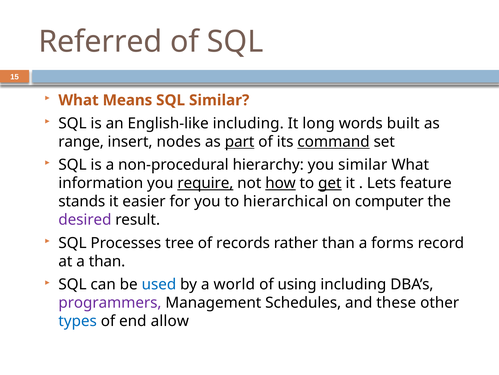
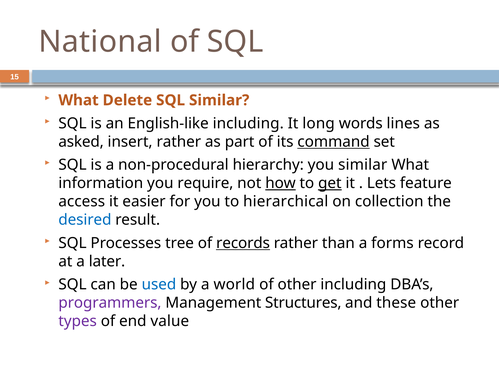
Referred: Referred -> National
Means: Means -> Delete
built: built -> lines
range: range -> asked
insert nodes: nodes -> rather
part underline: present -> none
require underline: present -> none
stands: stands -> access
computer: computer -> collection
desired colour: purple -> blue
records underline: none -> present
a than: than -> later
of using: using -> other
Schedules: Schedules -> Structures
types colour: blue -> purple
allow: allow -> value
